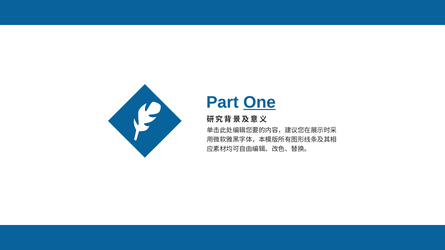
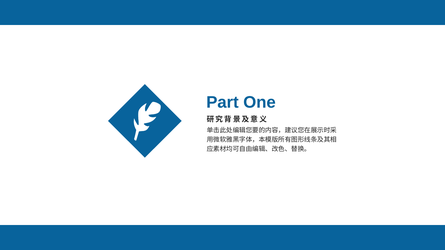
One underline: present -> none
